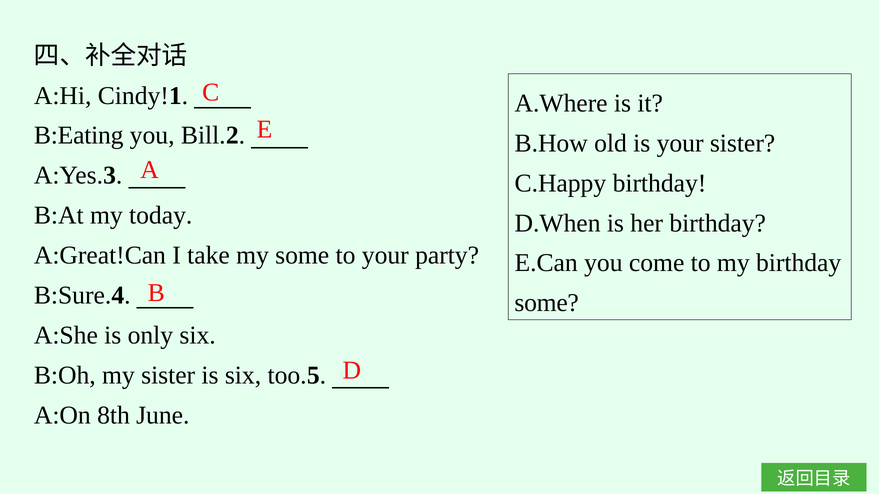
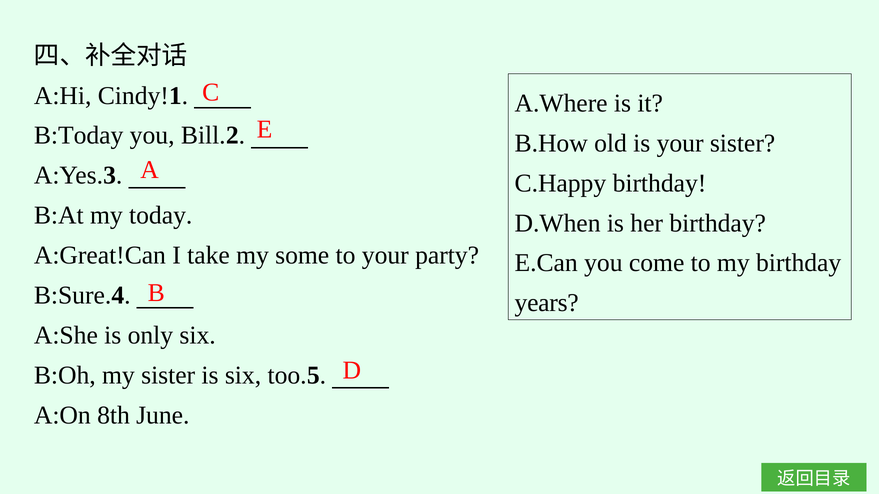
B:Eating: B:Eating -> B:Today
some at (547, 303): some -> years
